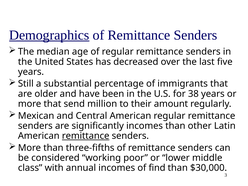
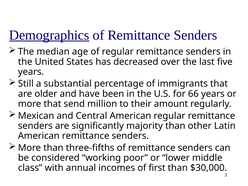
38: 38 -> 66
significantly incomes: incomes -> majority
remittance at (86, 136) underline: present -> none
find: find -> first
